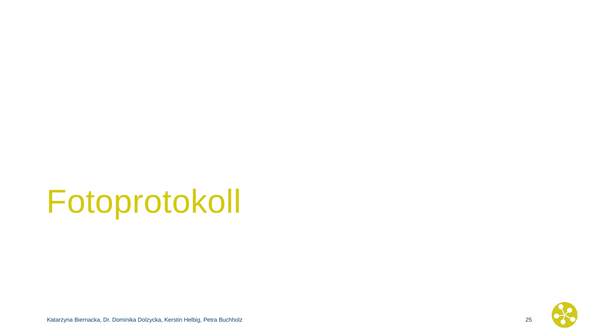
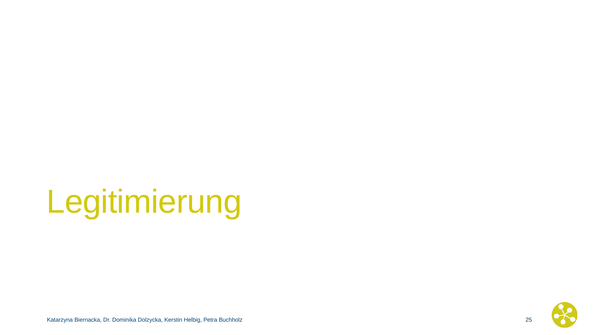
Fotoprotokoll: Fotoprotokoll -> Legitimierung
